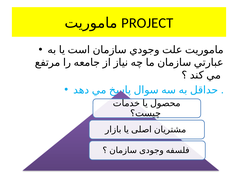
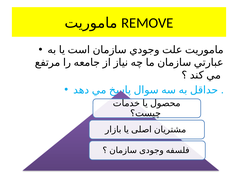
PROJECT: PROJECT -> REMOVE
